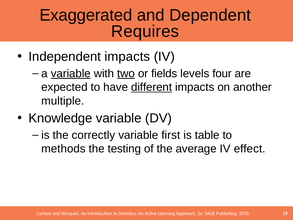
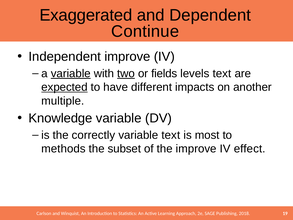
Requires: Requires -> Continue
Independent impacts: impacts -> improve
levels four: four -> text
expected underline: none -> present
different underline: present -> none
variable first: first -> text
table: table -> most
testing: testing -> subset
the average: average -> improve
